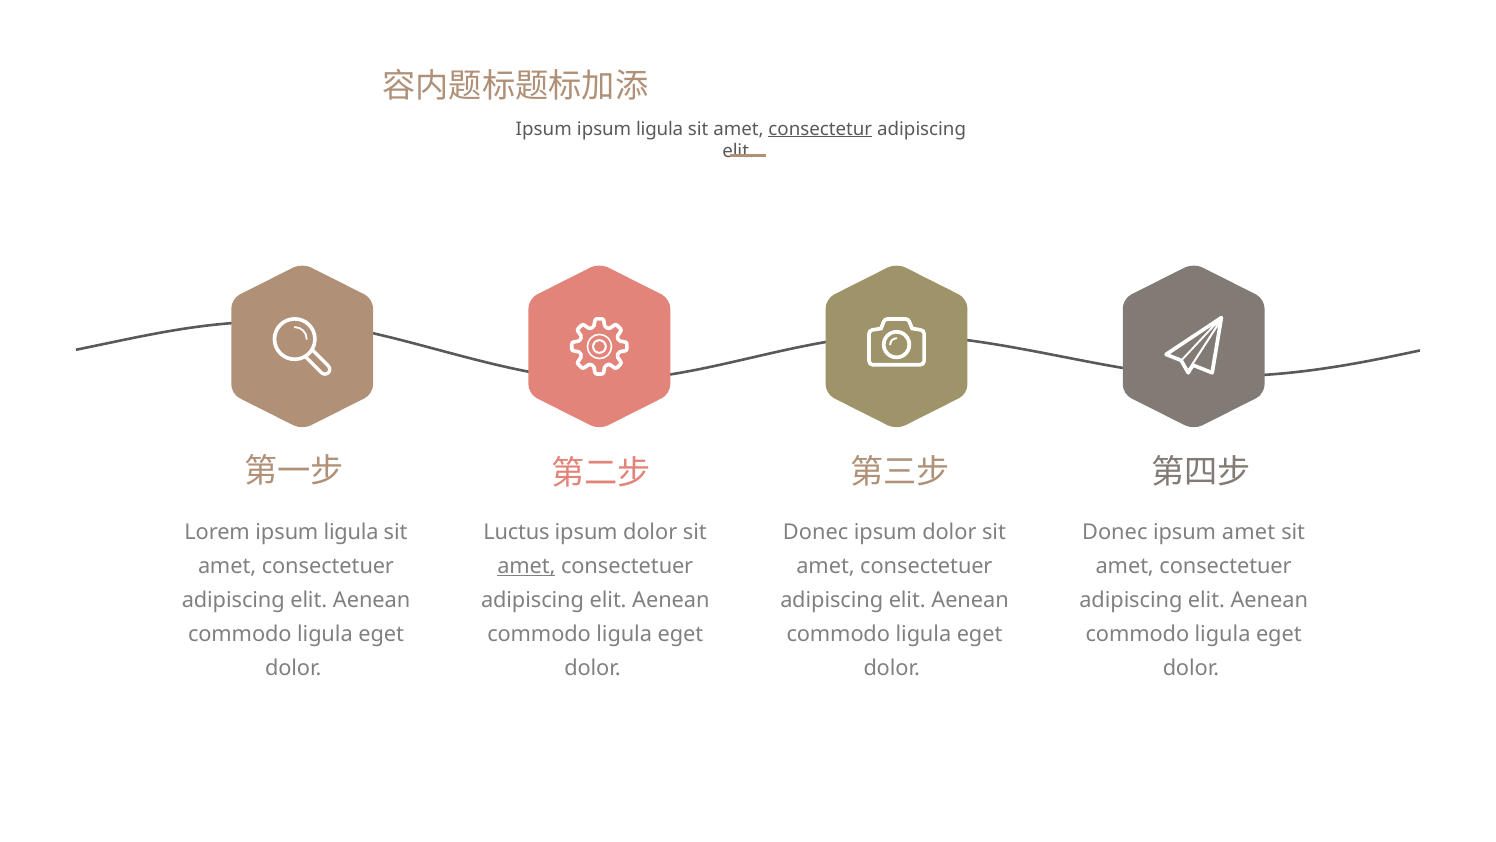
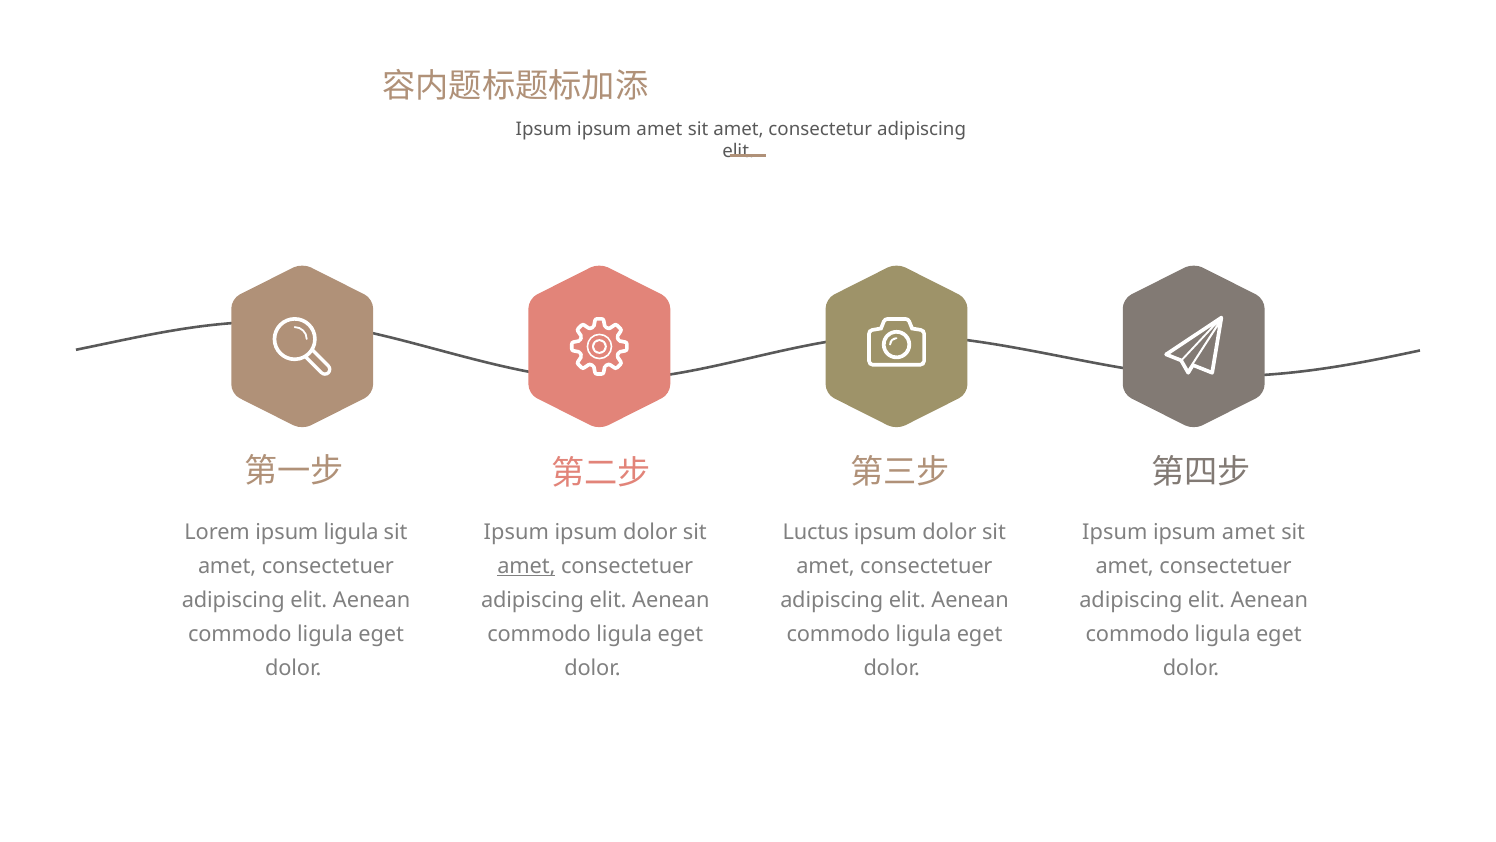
ligula at (660, 129): ligula -> amet
consectetur underline: present -> none
Luctus at (517, 532): Luctus -> Ipsum
Donec at (816, 532): Donec -> Luctus
Donec at (1115, 532): Donec -> Ipsum
